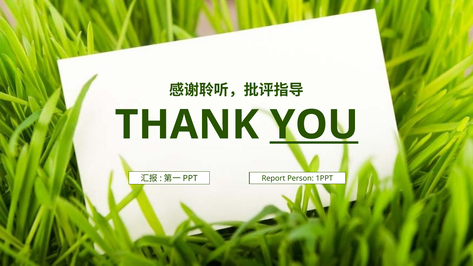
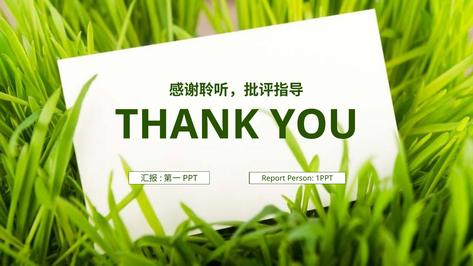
YOU underline: present -> none
